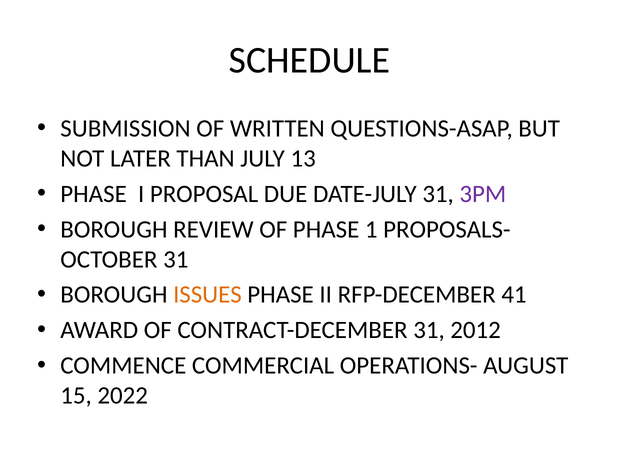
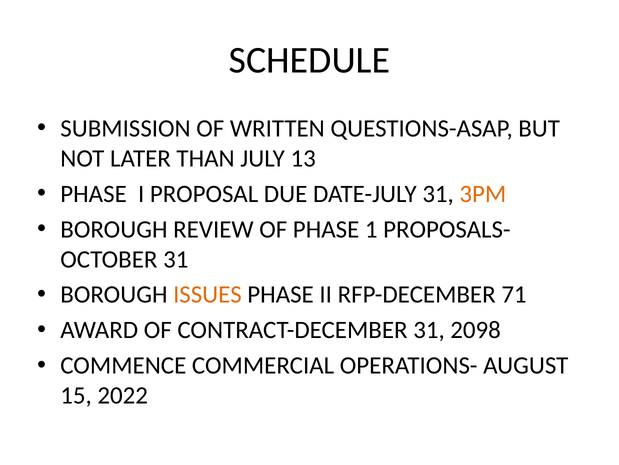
3PM colour: purple -> orange
41: 41 -> 71
2012: 2012 -> 2098
